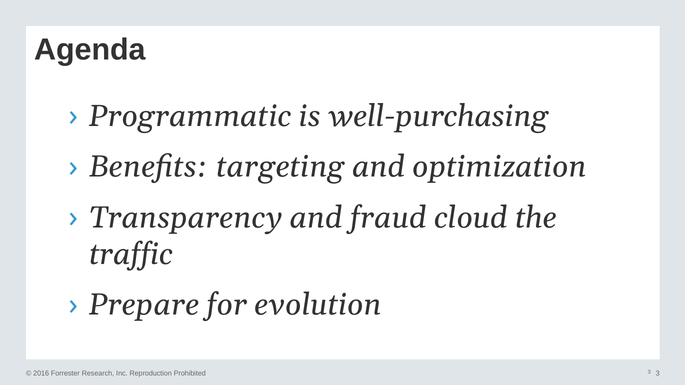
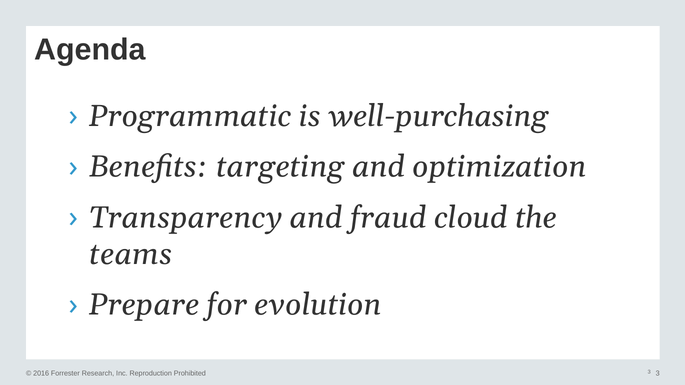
traffic: traffic -> teams
